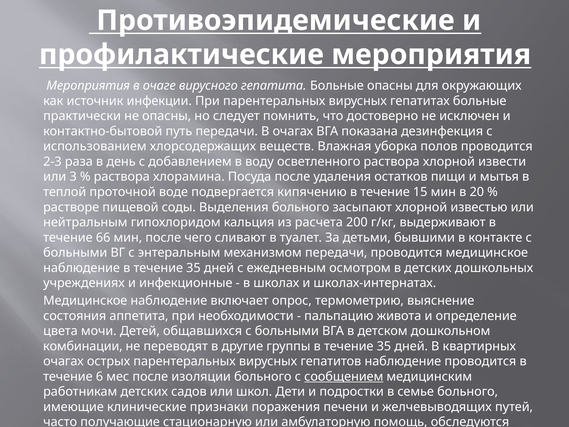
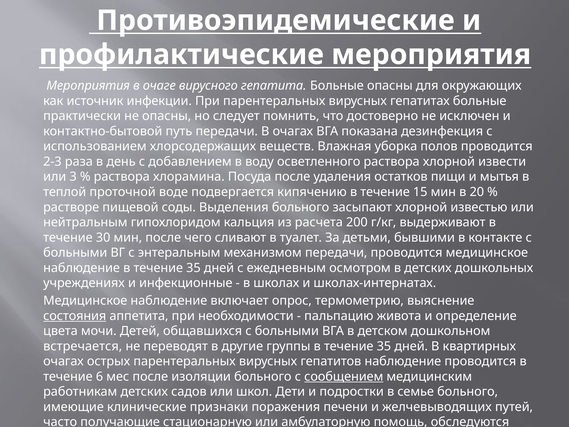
66: 66 -> 30
состояния underline: none -> present
комбинации: комбинации -> встречается
